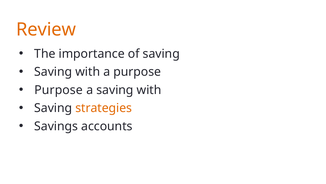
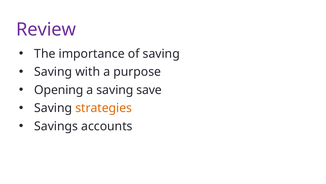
Review colour: orange -> purple
Purpose at (59, 90): Purpose -> Opening
a saving with: with -> save
